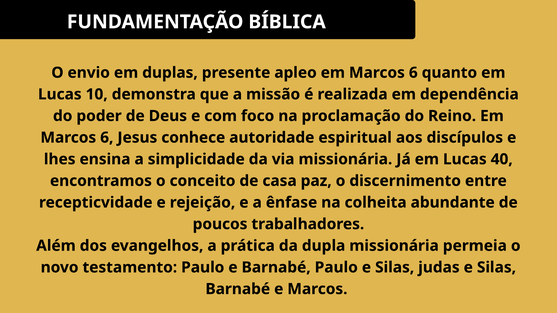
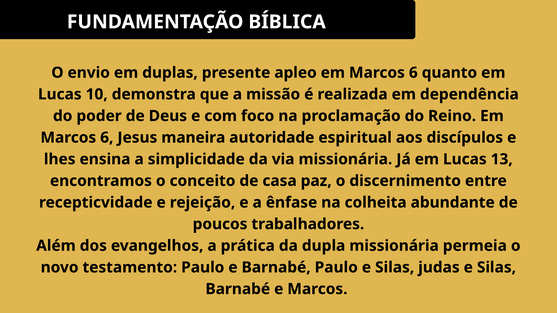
conhece: conhece -> maneira
40: 40 -> 13
